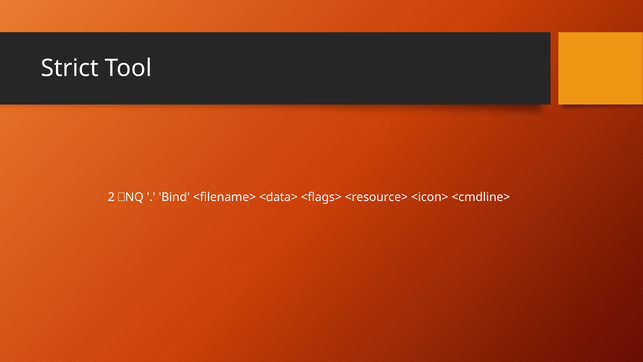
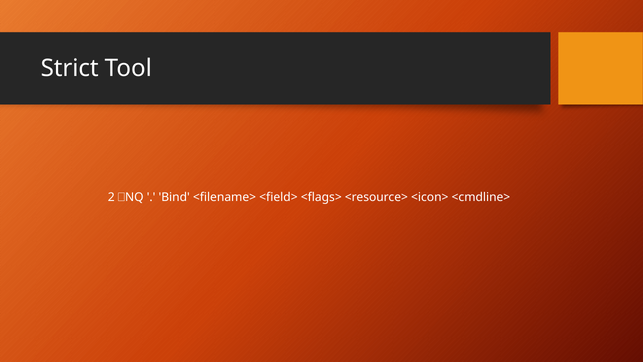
<data>: <data> -> <field>
